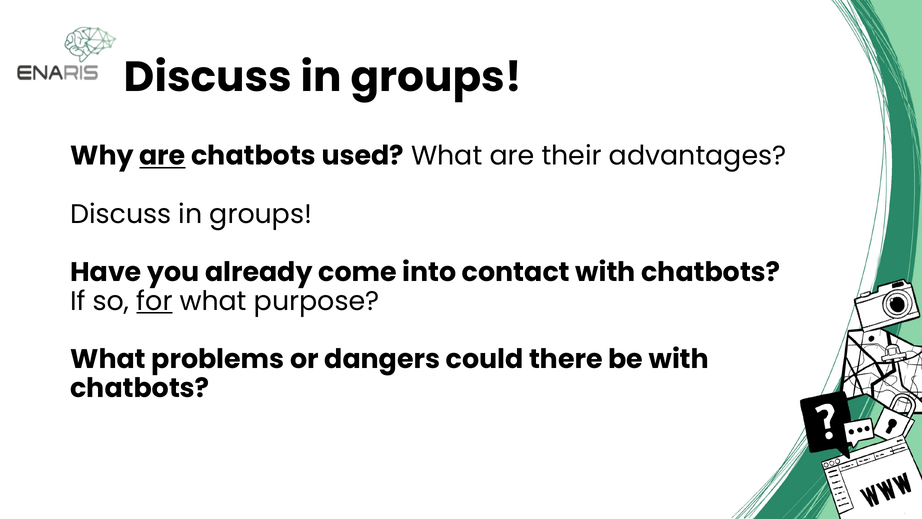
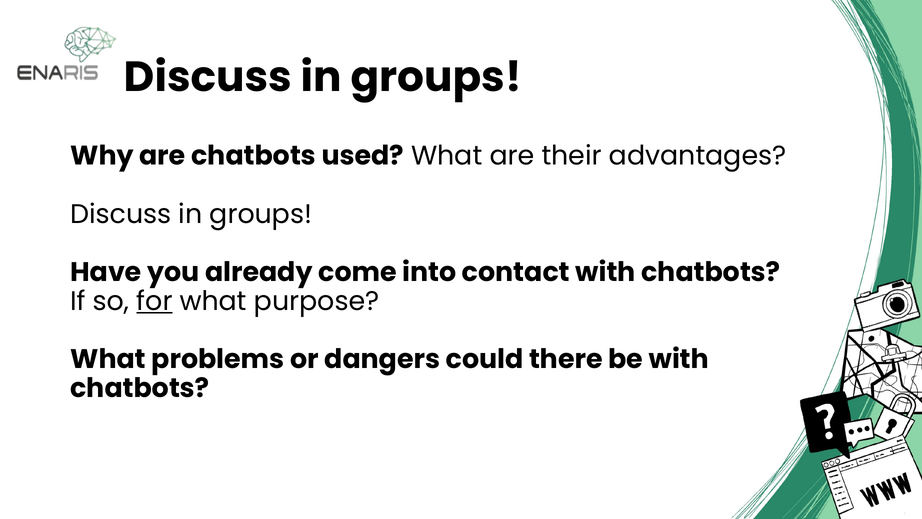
are at (162, 156) underline: present -> none
